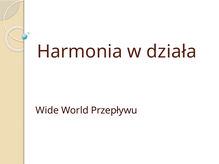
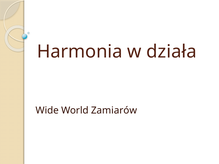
Przepływu: Przepływu -> Zamiarów
